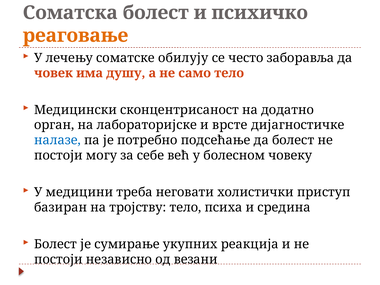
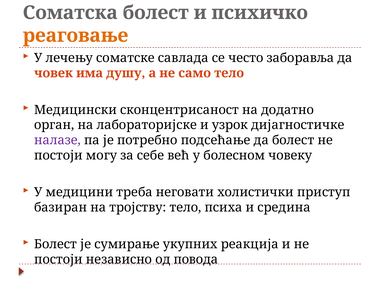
обилују: обилују -> савлада
врсте: врсте -> узрок
налазе colour: blue -> purple
везани: везани -> повода
